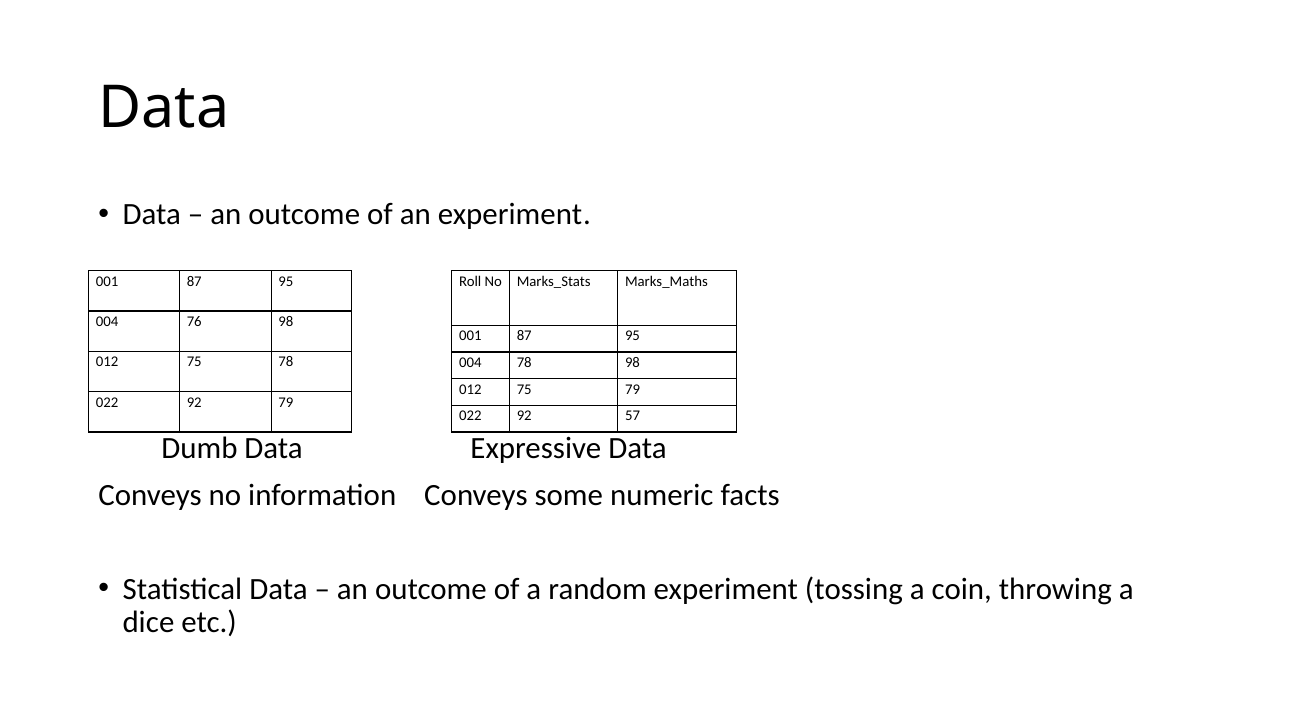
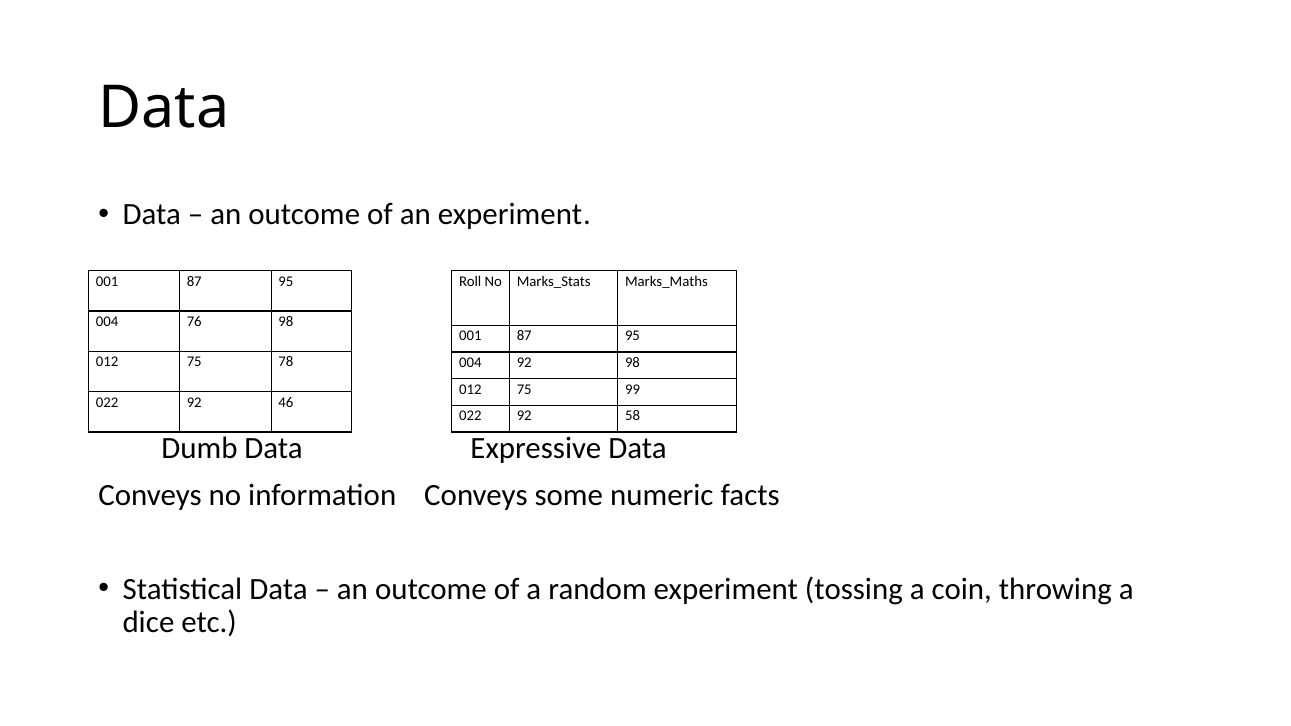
004 78: 78 -> 92
75 79: 79 -> 99
92 79: 79 -> 46
57: 57 -> 58
